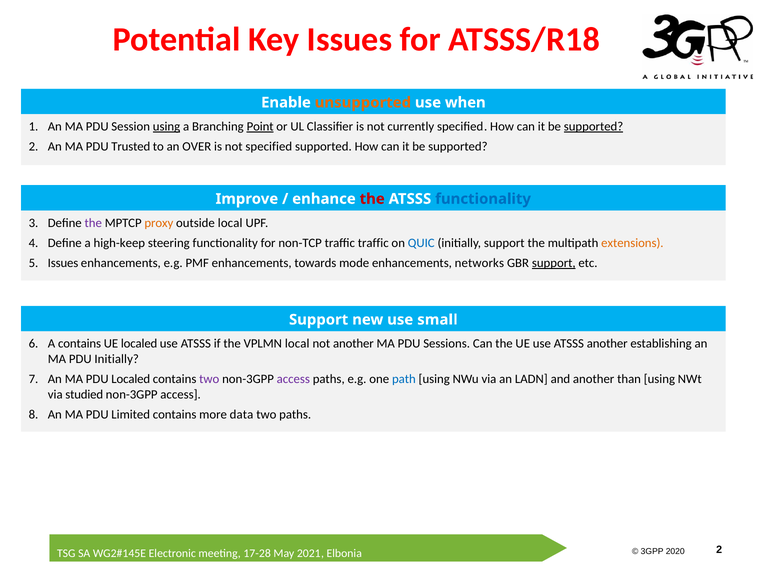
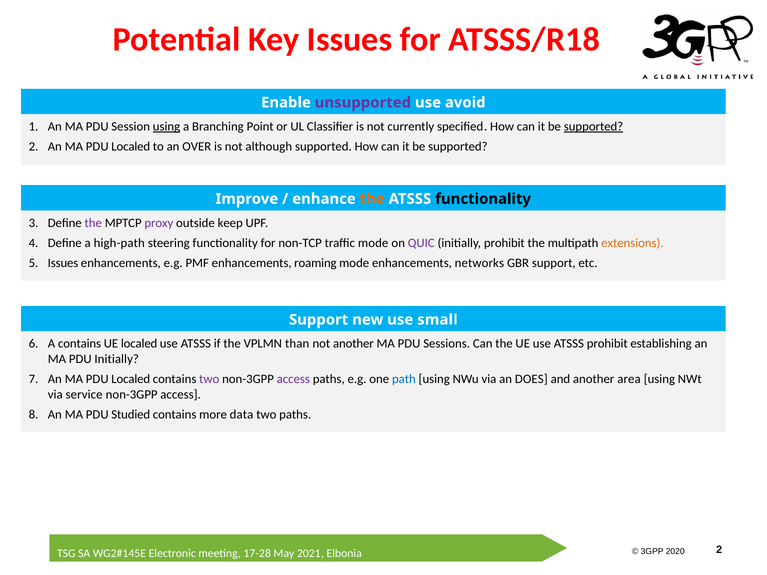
unsupported colour: orange -> purple
when: when -> avoid
Point underline: present -> none
Trusted at (131, 147): Trusted -> Localed
not specified: specified -> although
the at (372, 199) colour: red -> orange
functionality at (483, 199) colour: blue -> black
proxy colour: orange -> purple
outside local: local -> keep
high-keep: high-keep -> high-path
traffic traffic: traffic -> mode
QUIC colour: blue -> purple
initially support: support -> prohibit
towards: towards -> roaming
support at (554, 263) underline: present -> none
VPLMN local: local -> than
ATSSS another: another -> prohibit
LADN: LADN -> DOES
than: than -> area
studied: studied -> service
Limited: Limited -> Studied
